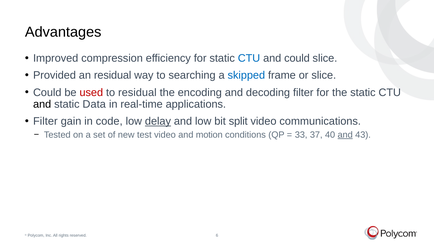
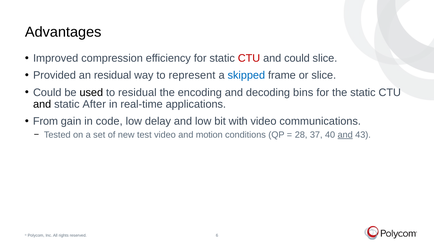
CTU at (249, 58) colour: blue -> red
searching: searching -> represent
used colour: red -> black
decoding filter: filter -> bins
Data: Data -> After
Filter at (45, 121): Filter -> From
delay underline: present -> none
split: split -> with
33: 33 -> 28
